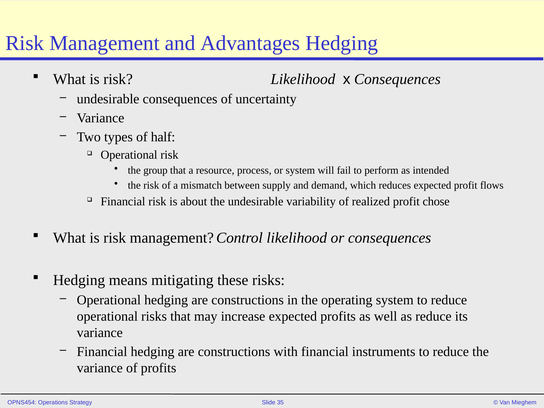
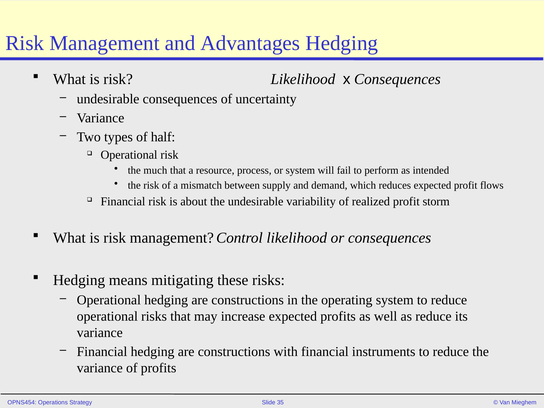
group: group -> much
chose: chose -> storm
